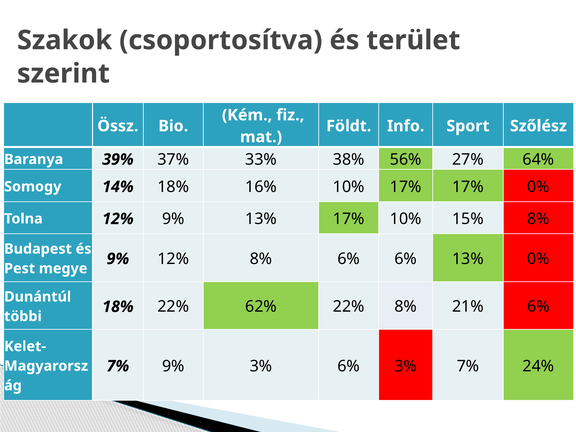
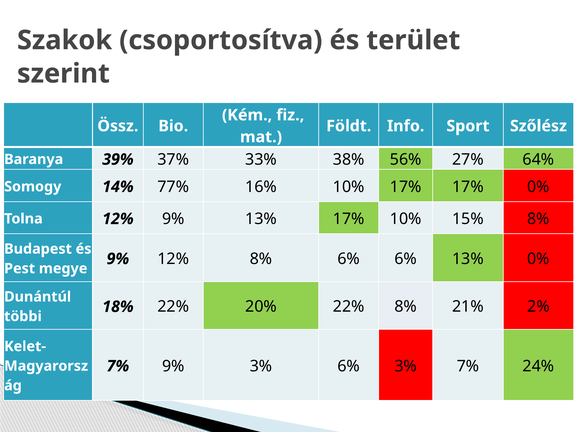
14% 18%: 18% -> 77%
62%: 62% -> 20%
21% 6%: 6% -> 2%
